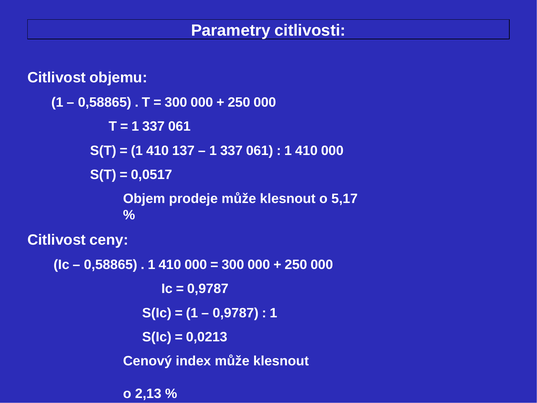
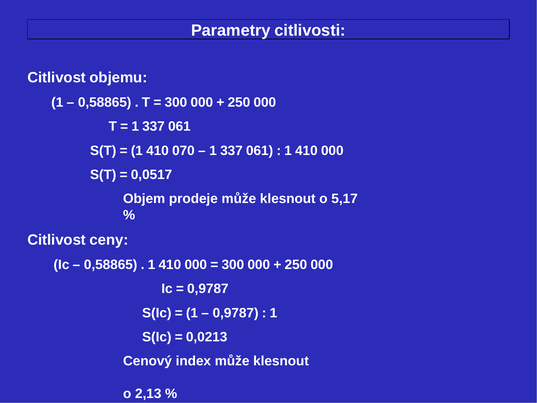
137: 137 -> 070
